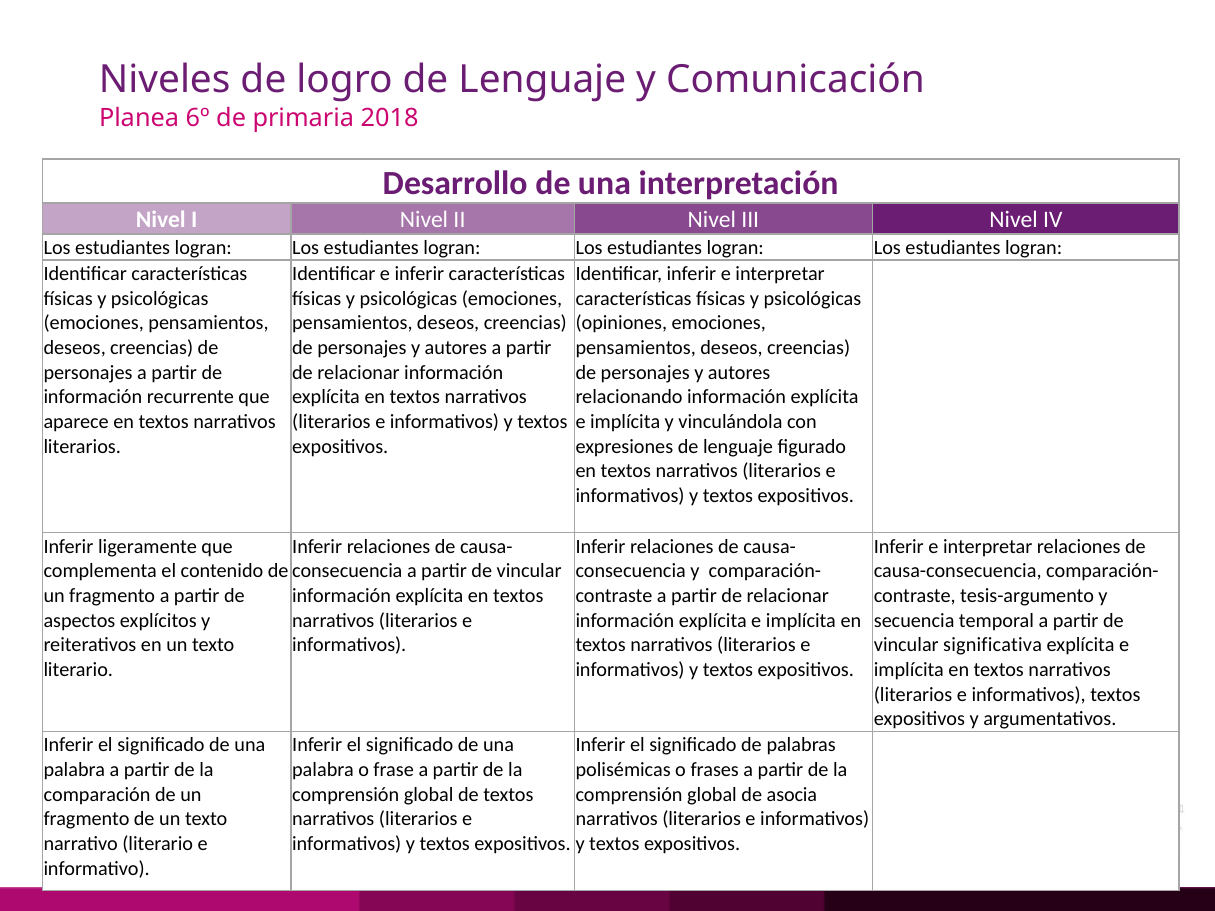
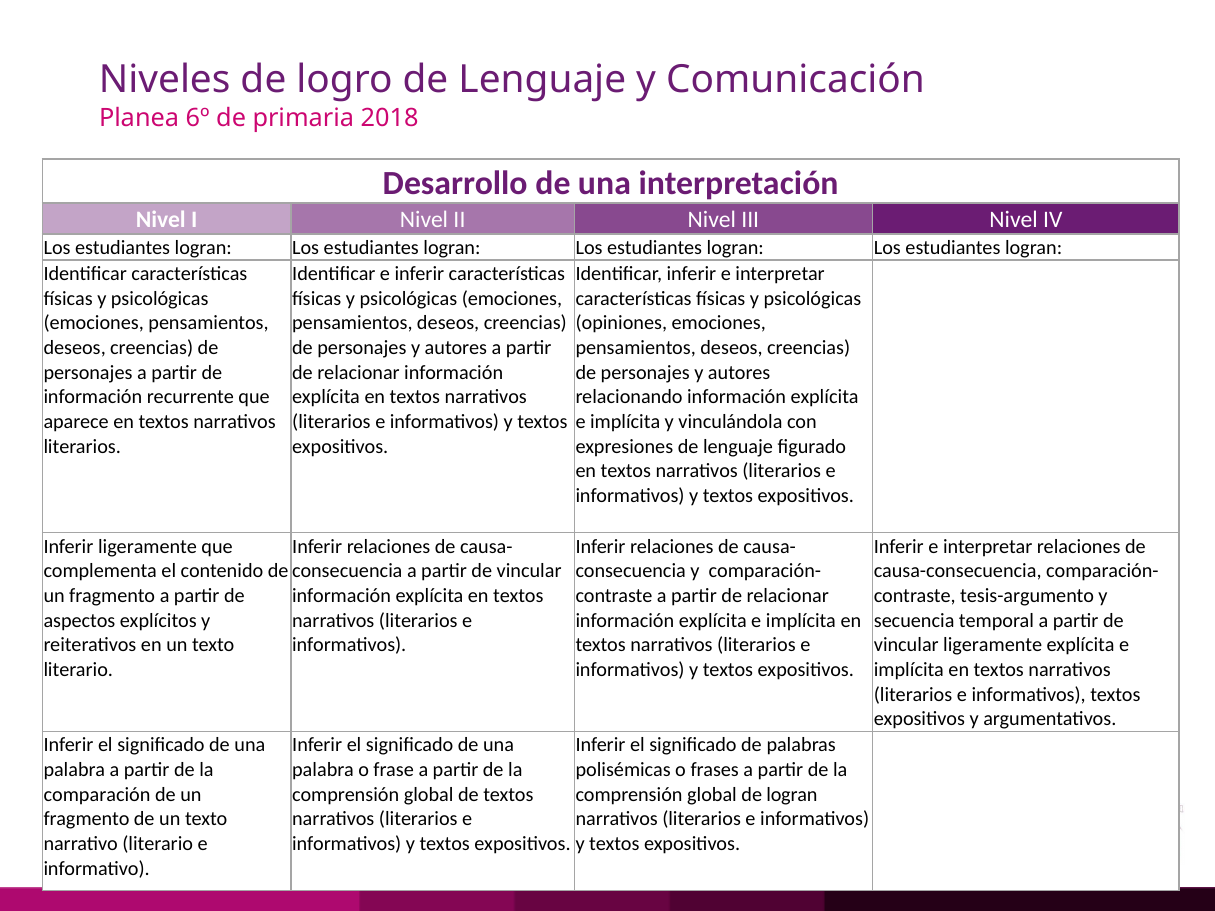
vincular significativa: significativa -> ligeramente
de asocia: asocia -> logran
